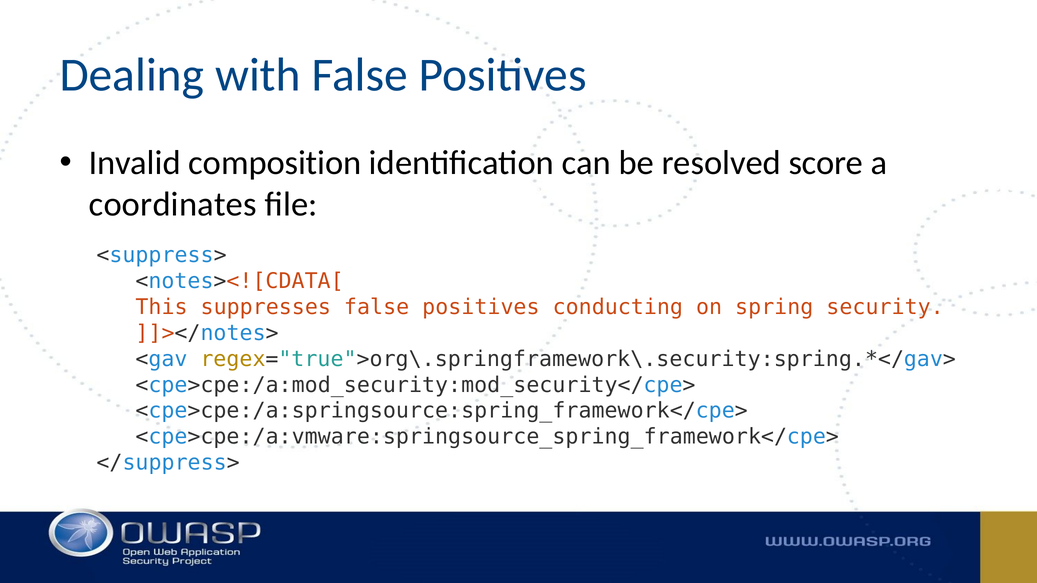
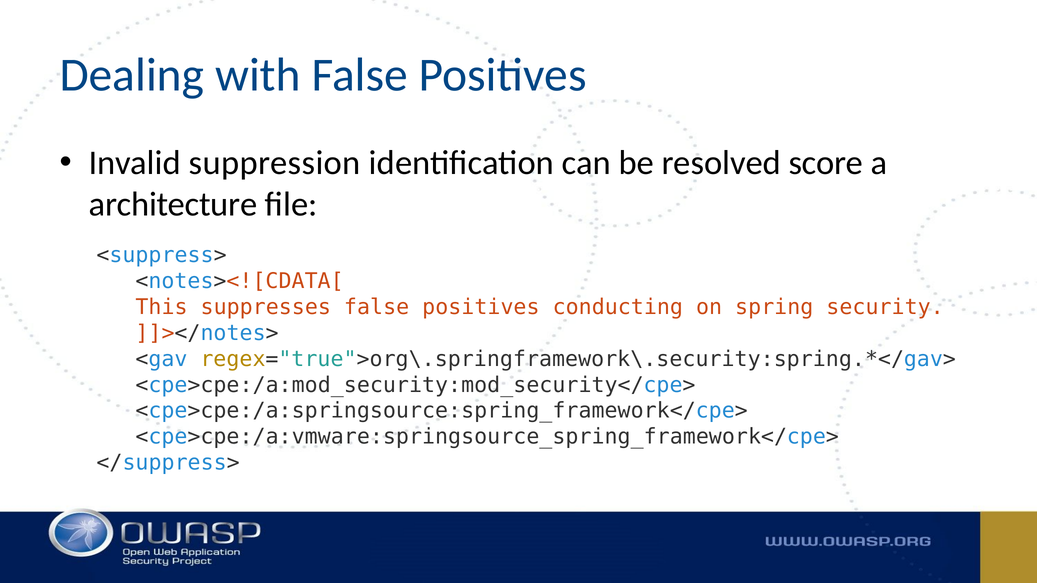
composition: composition -> suppression
coordinates: coordinates -> architecture
